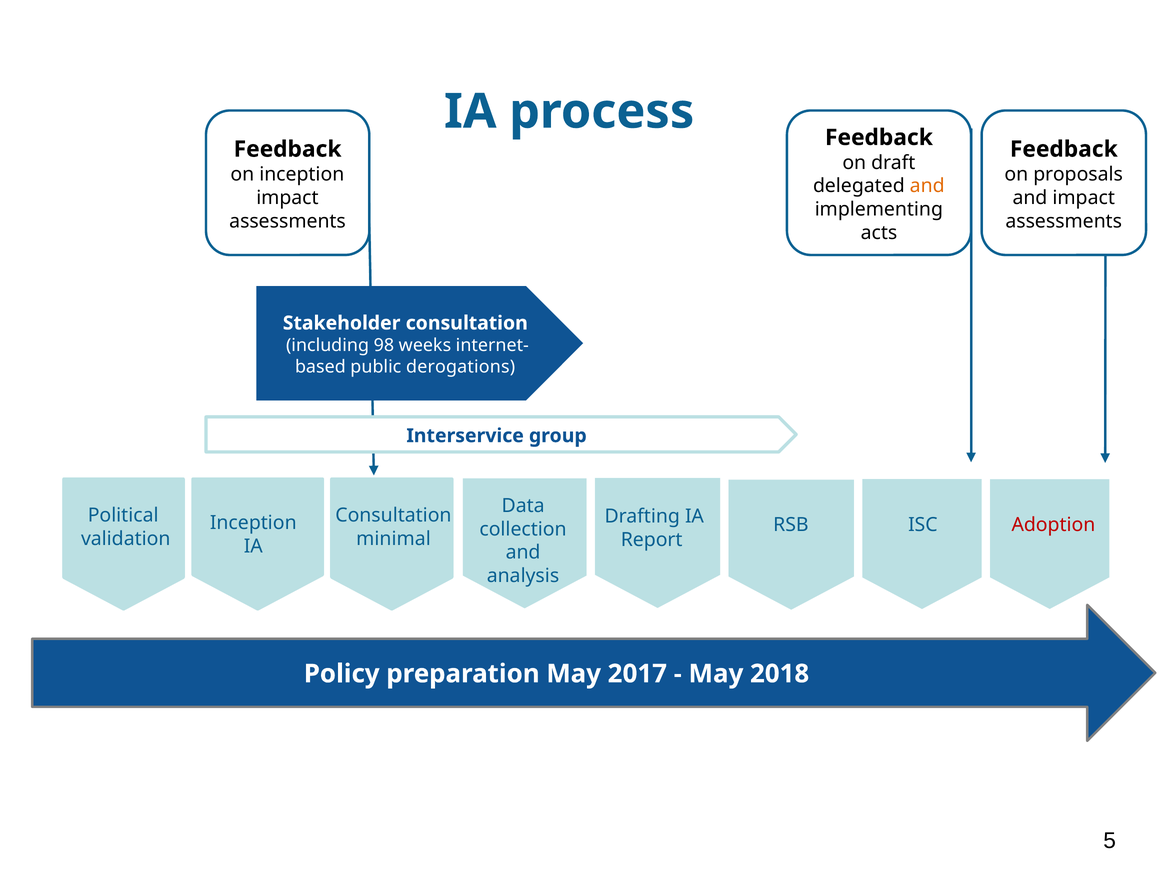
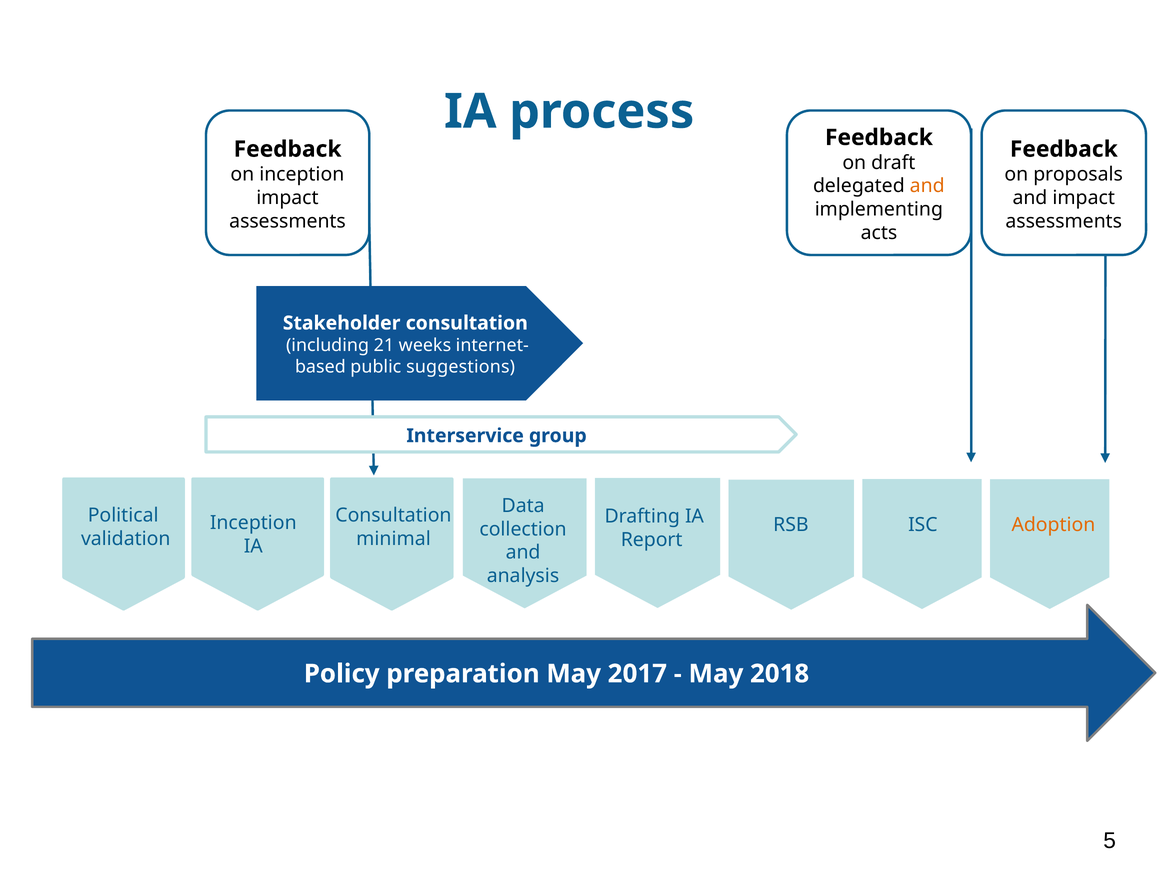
98: 98 -> 21
derogations: derogations -> suggestions
Adoption colour: red -> orange
